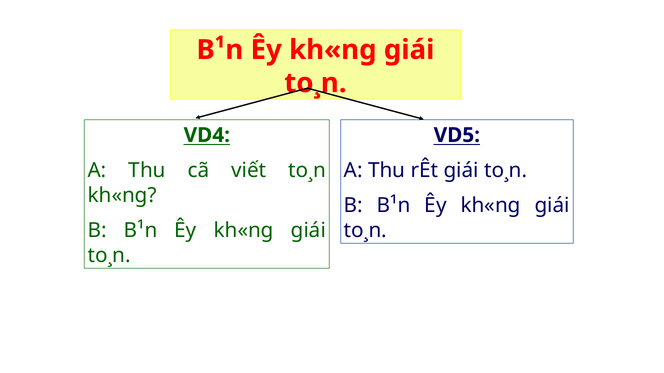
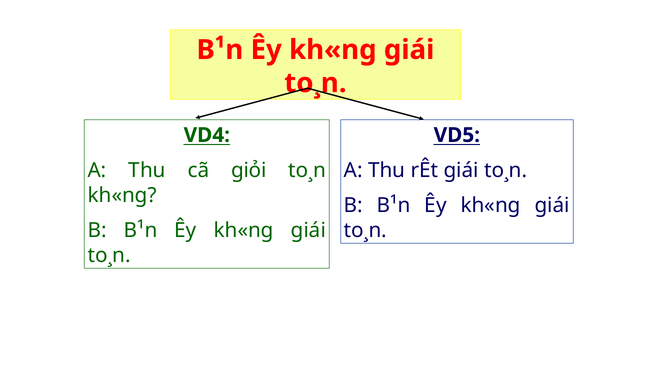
viết: viết -> giỏi
